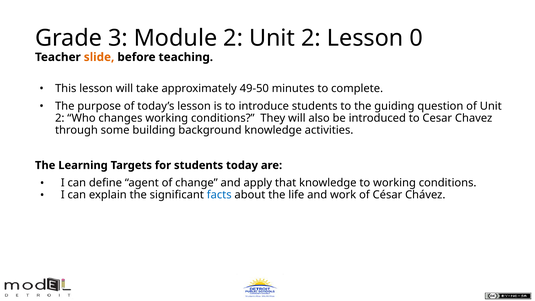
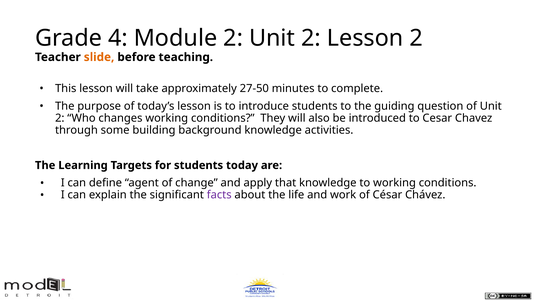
3: 3 -> 4
Lesson 0: 0 -> 2
49-50: 49-50 -> 27-50
facts colour: blue -> purple
